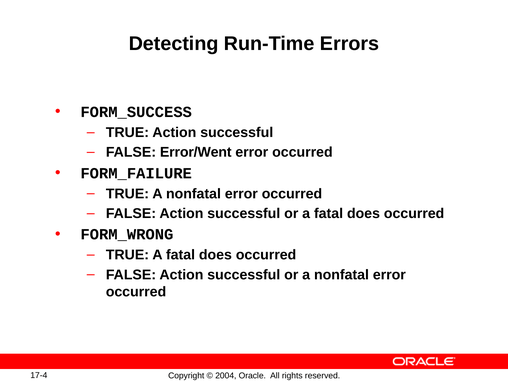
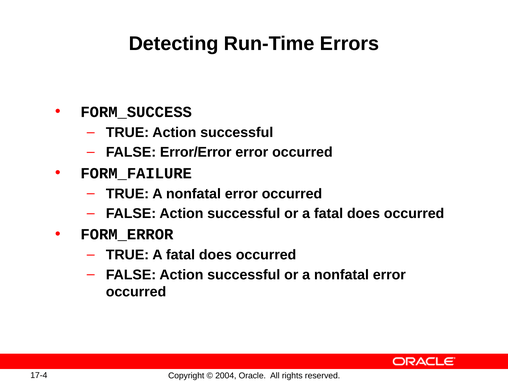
Error/Went: Error/Went -> Error/Error
FORM_WRONG: FORM_WRONG -> FORM_ERROR
